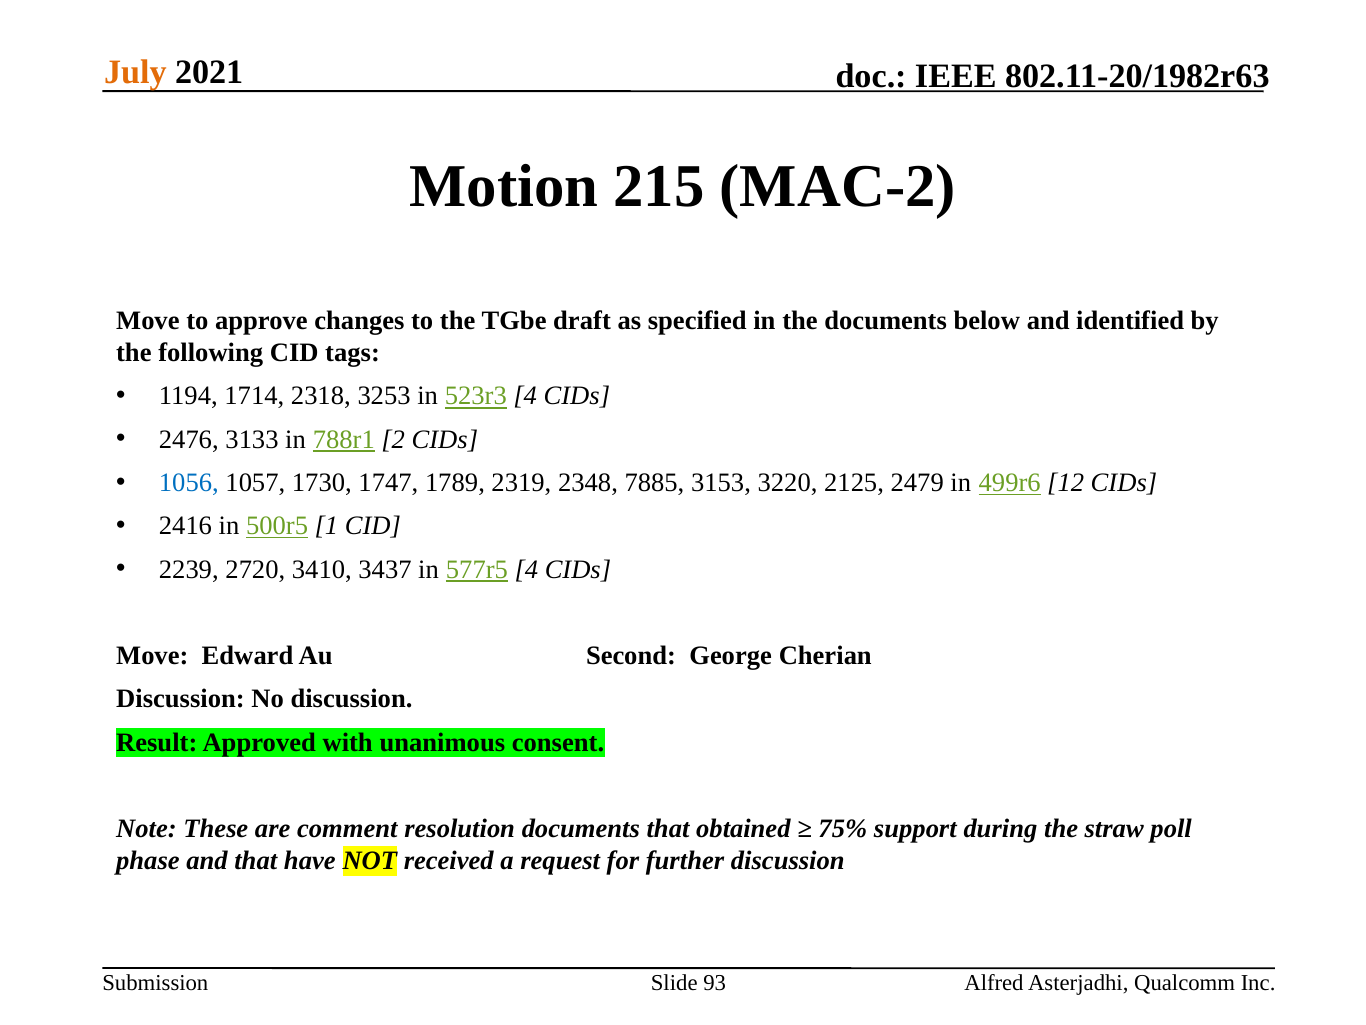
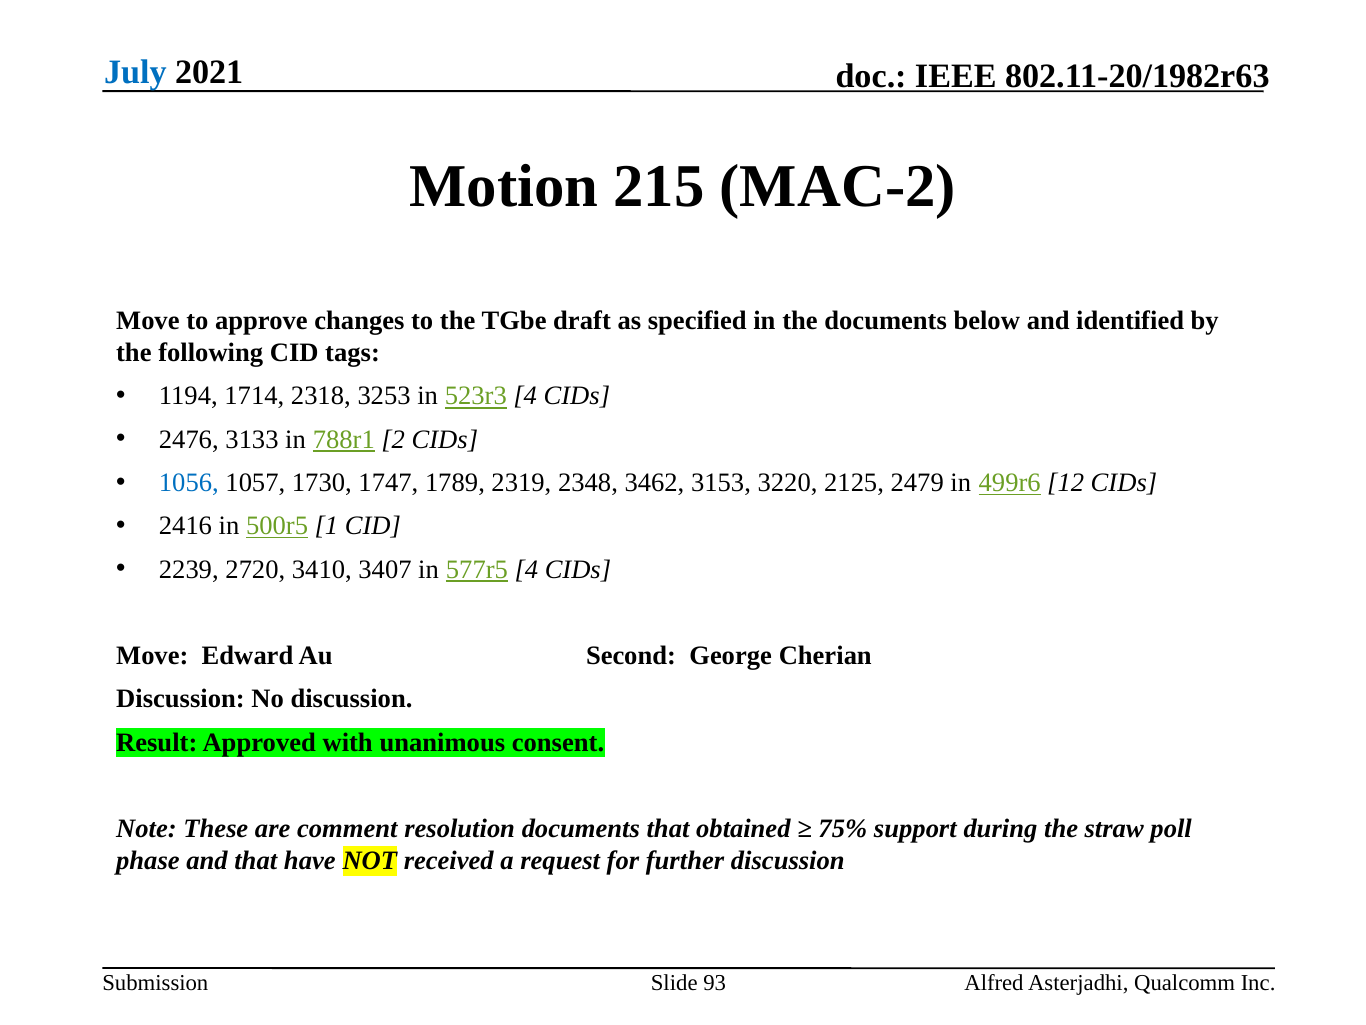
July colour: orange -> blue
7885: 7885 -> 3462
3437: 3437 -> 3407
